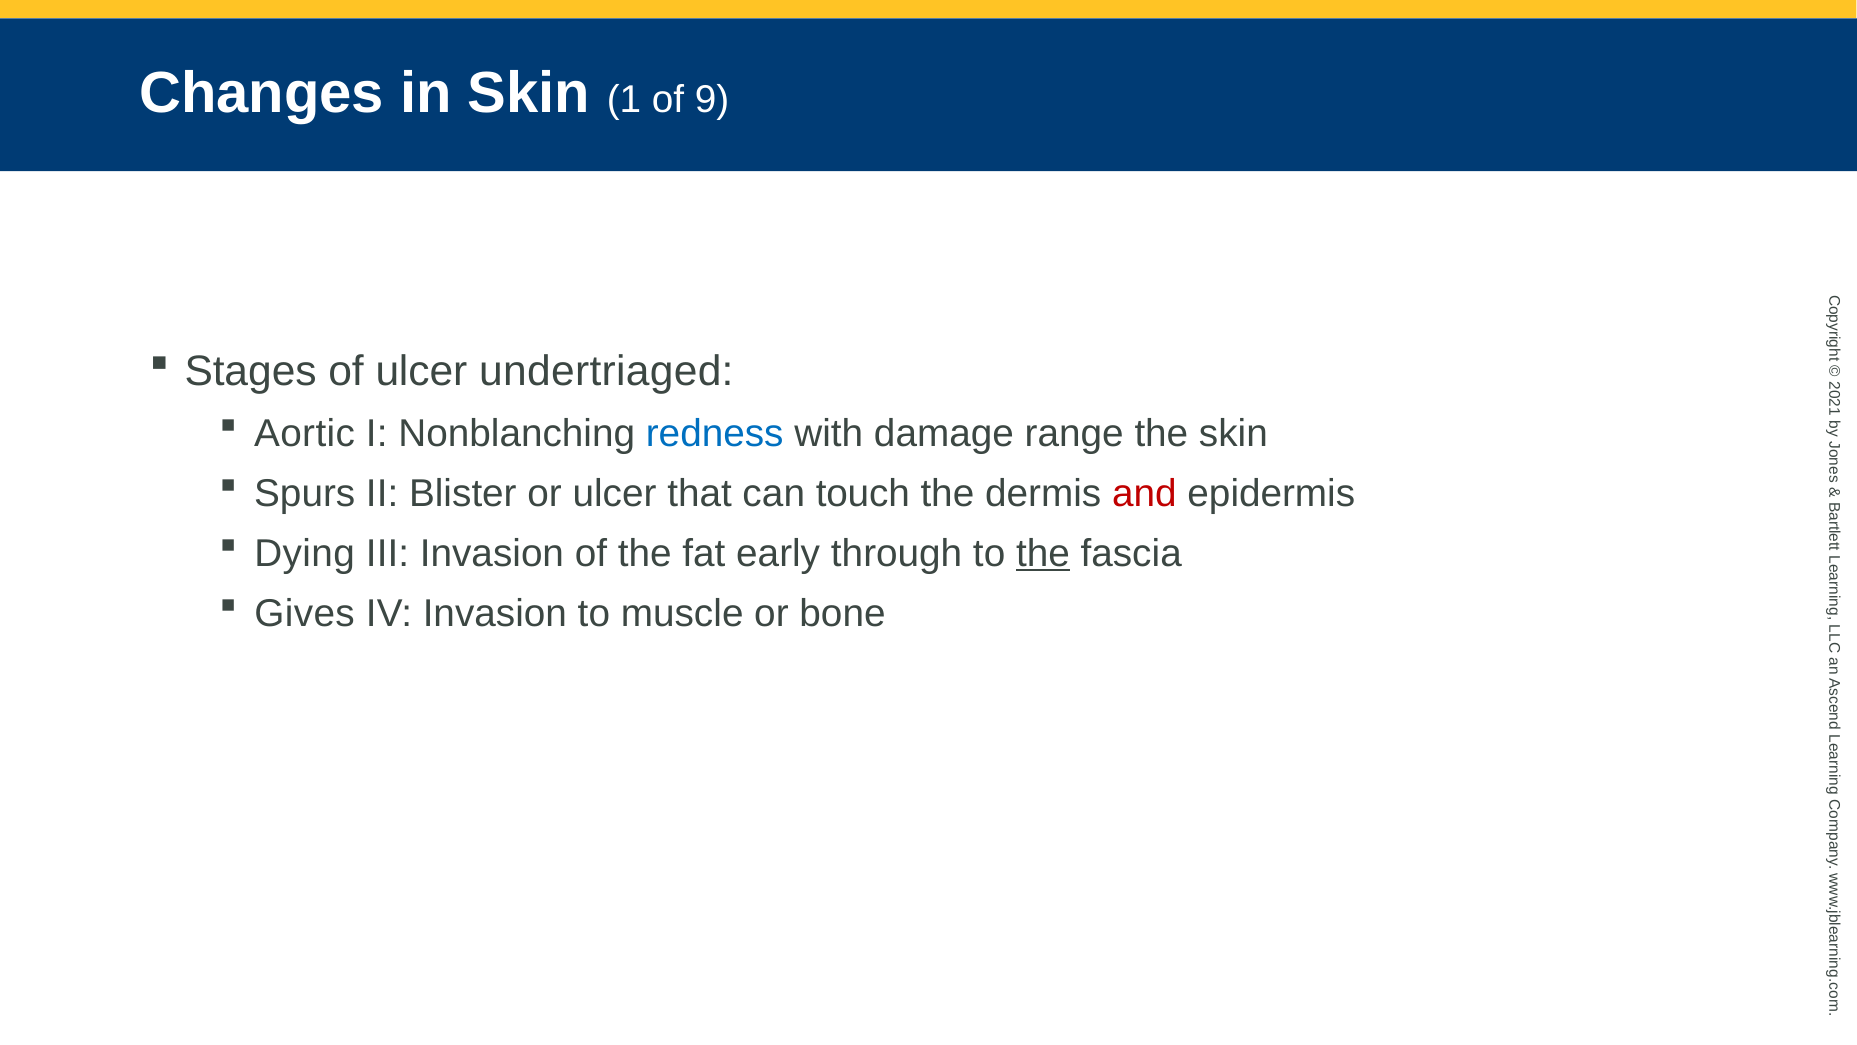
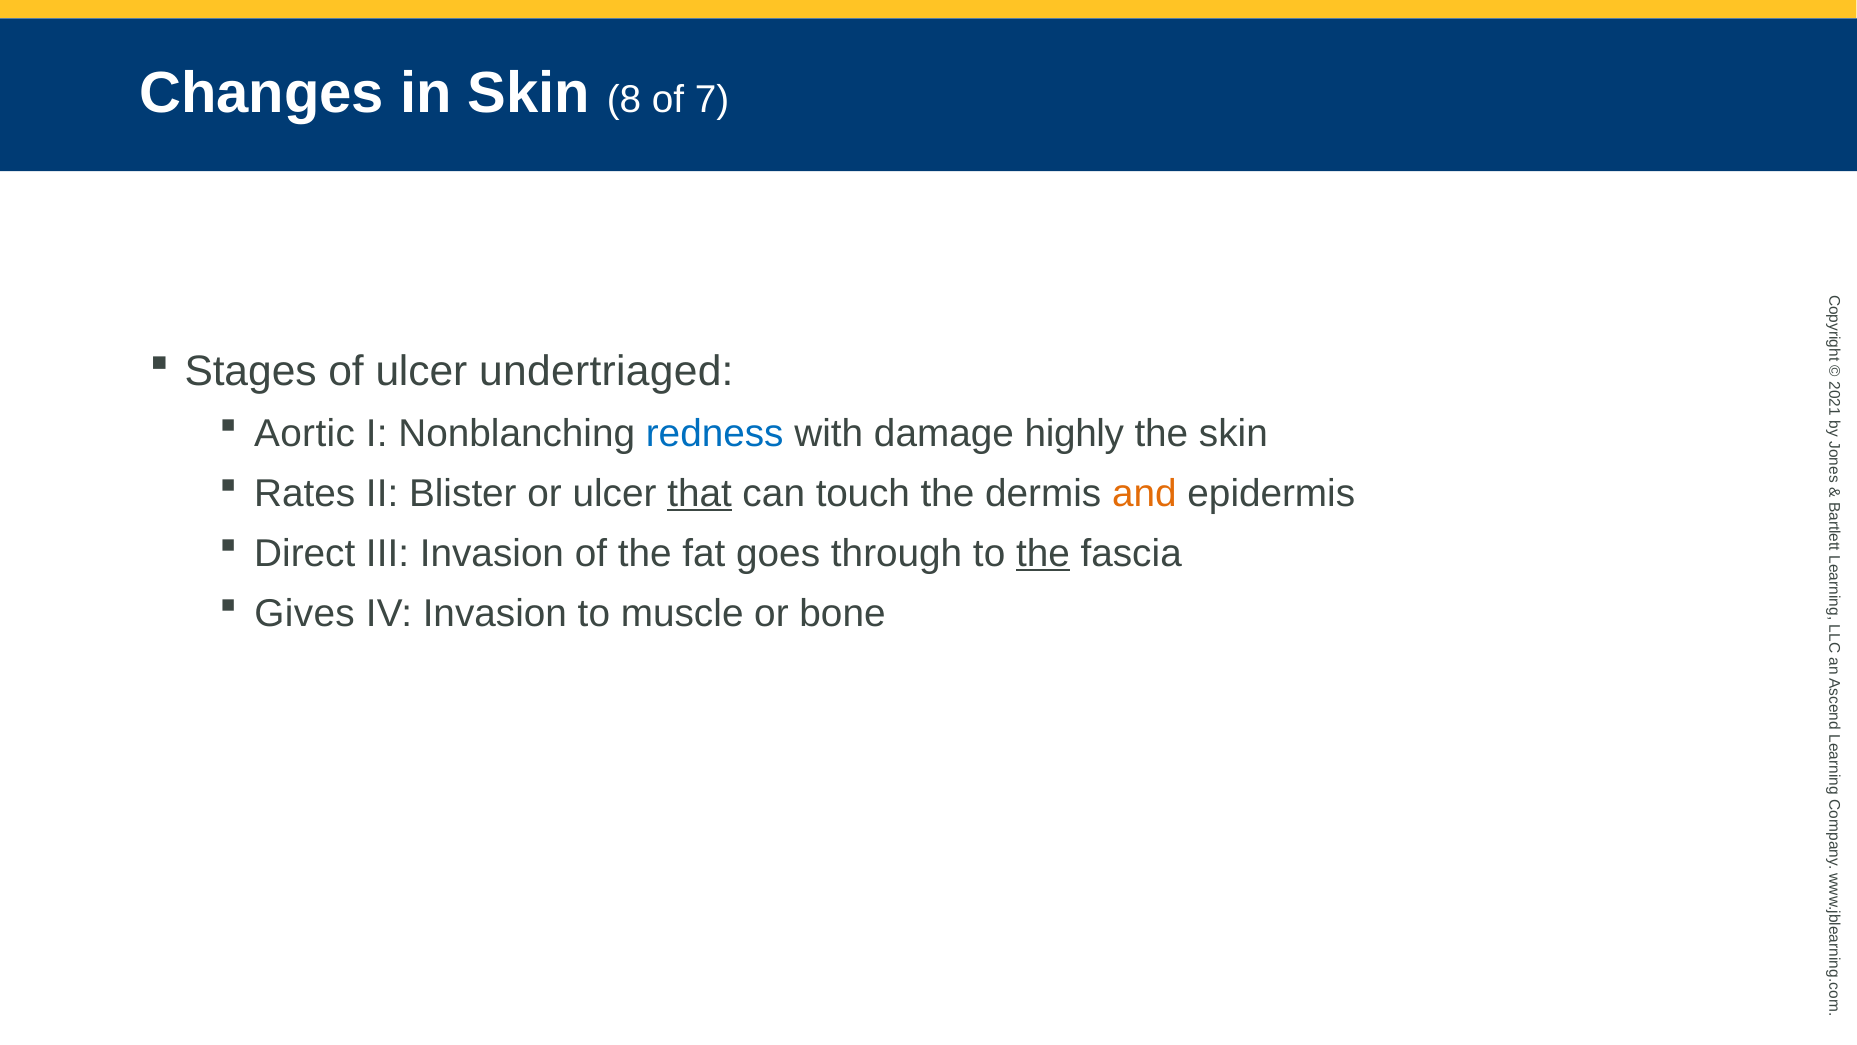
Skin 1: 1 -> 8
9: 9 -> 7
range: range -> highly
Spurs: Spurs -> Rates
that underline: none -> present
and colour: red -> orange
Dying: Dying -> Direct
early: early -> goes
